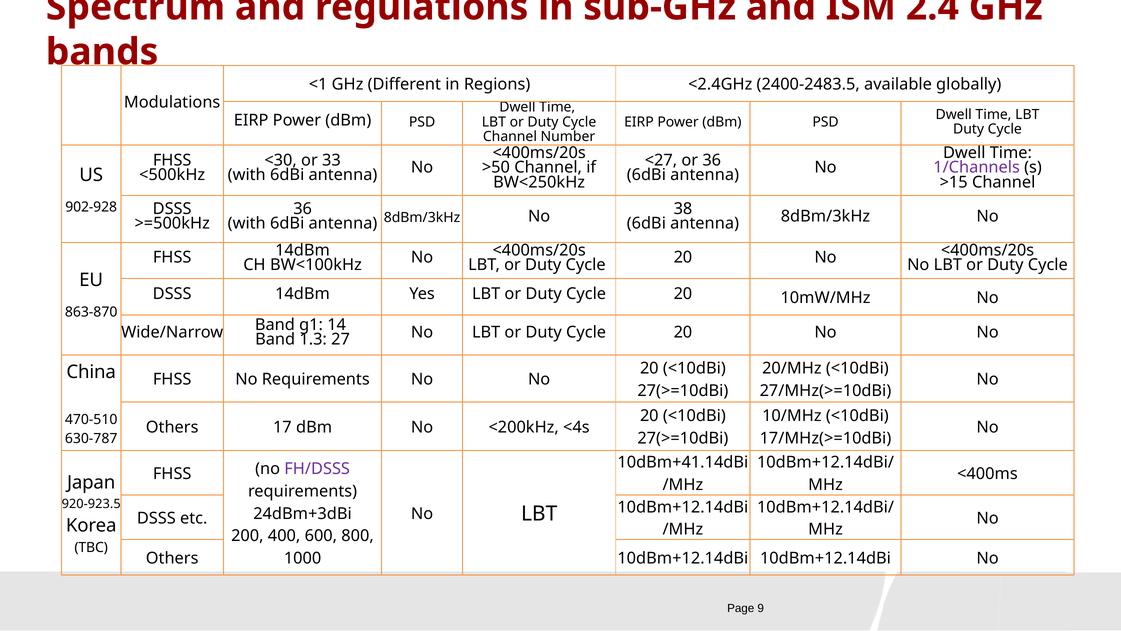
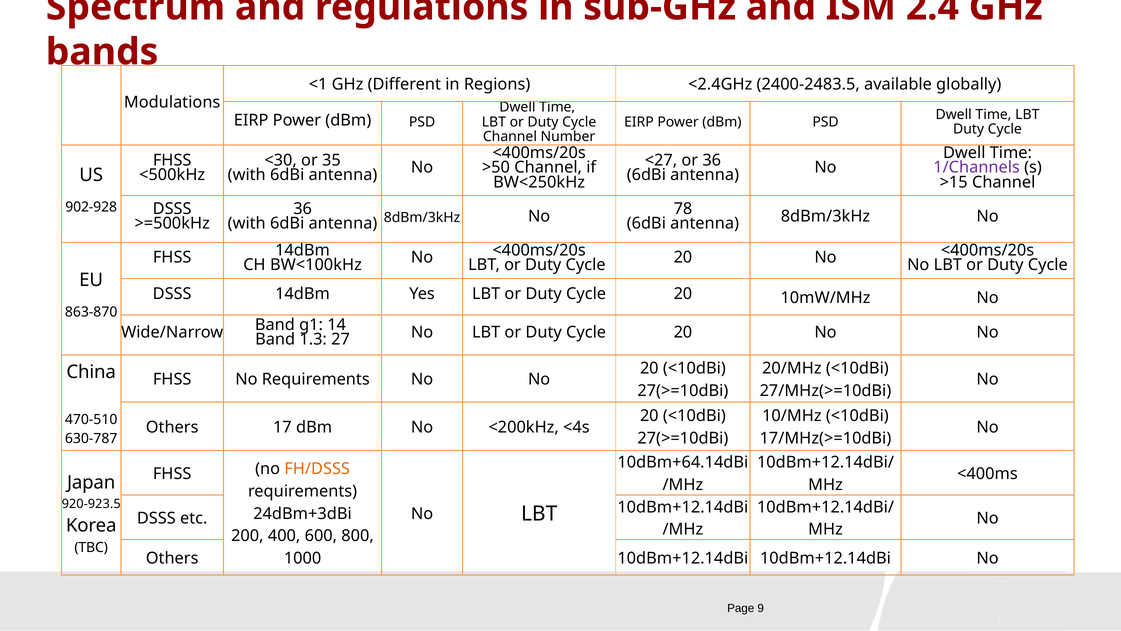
33: 33 -> 35
38: 38 -> 78
10dBm+41.14dBi: 10dBm+41.14dBi -> 10dBm+64.14dBi
FH/DSSS colour: purple -> orange
